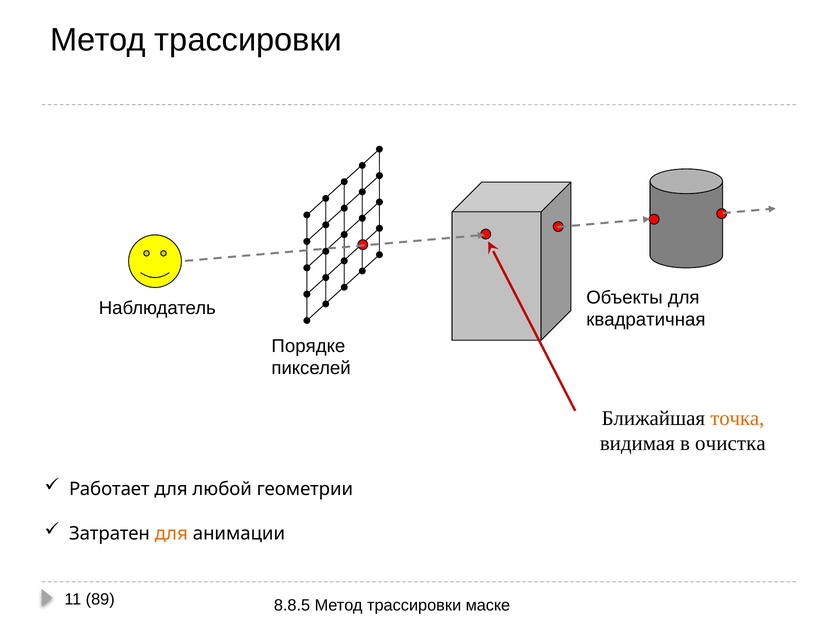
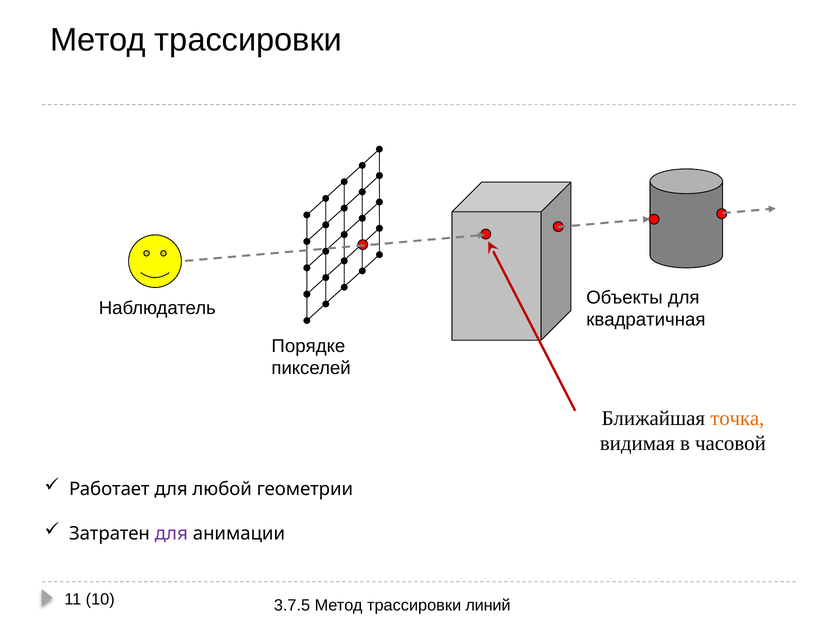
очистка: очистка -> часовой
для at (171, 534) colour: orange -> purple
89: 89 -> 10
8.8.5: 8.8.5 -> 3.7.5
маске: маске -> линий
